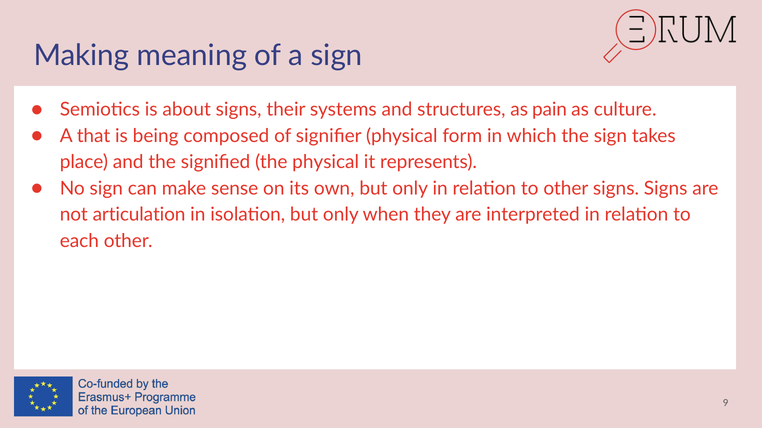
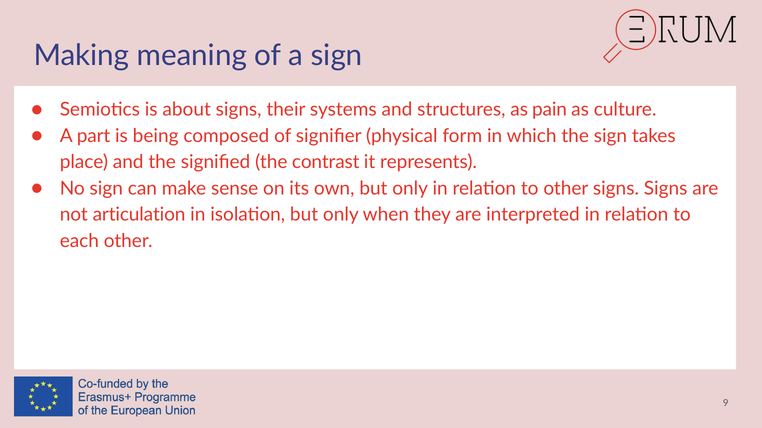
that: that -> part
the physical: physical -> contrast
